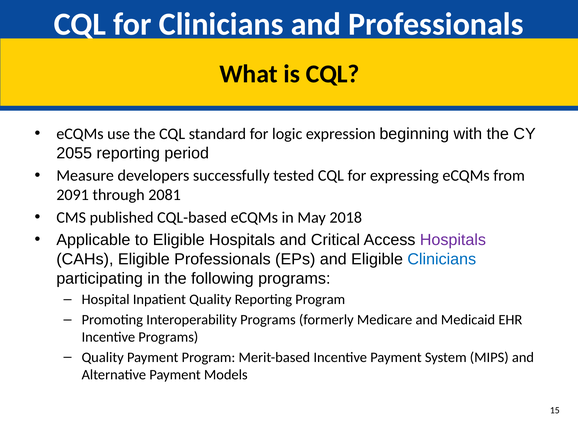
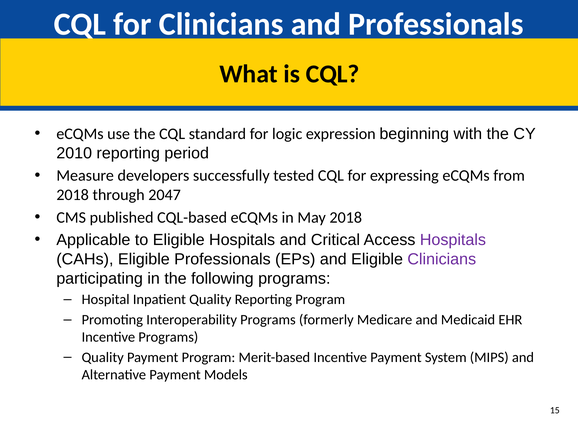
2055: 2055 -> 2010
2091 at (73, 195): 2091 -> 2018
2081: 2081 -> 2047
Clinicians at (442, 260) colour: blue -> purple
